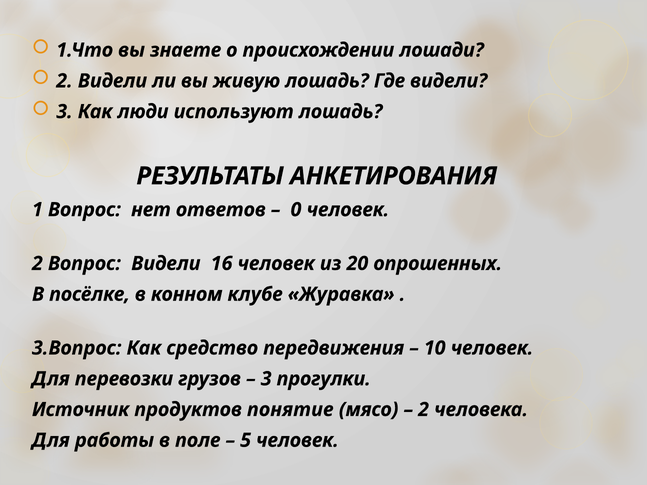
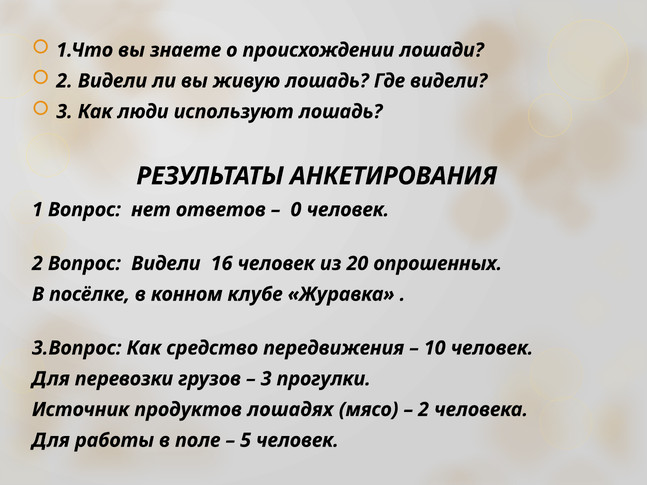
понятие: понятие -> лошадях
